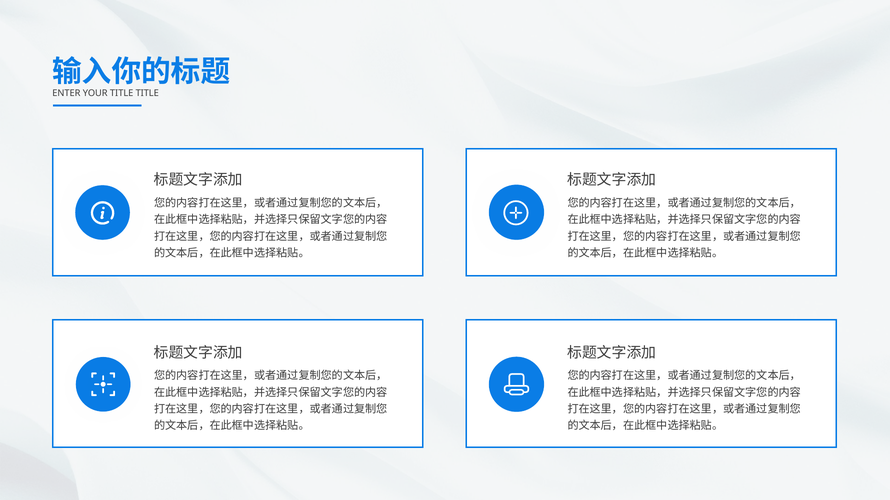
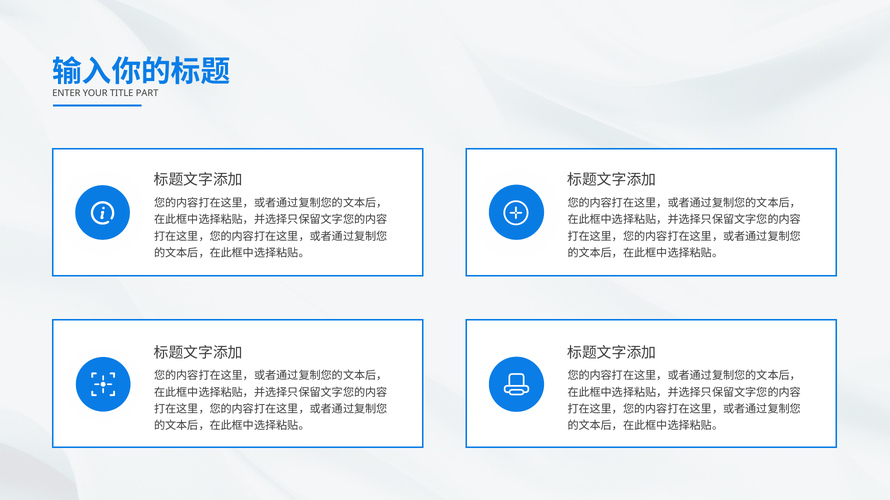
TITLE TITLE: TITLE -> PART
